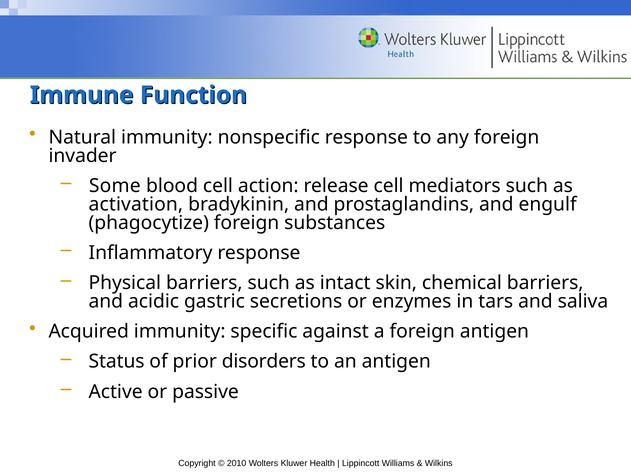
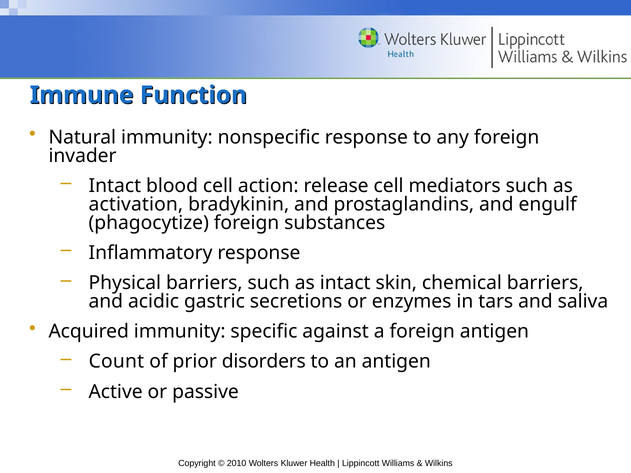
Some at (115, 186): Some -> Intact
Status: Status -> Count
